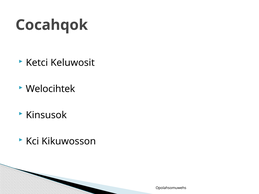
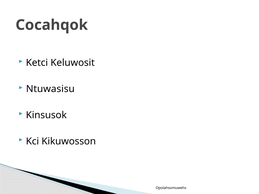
Welocihtek: Welocihtek -> Ntuwasisu
